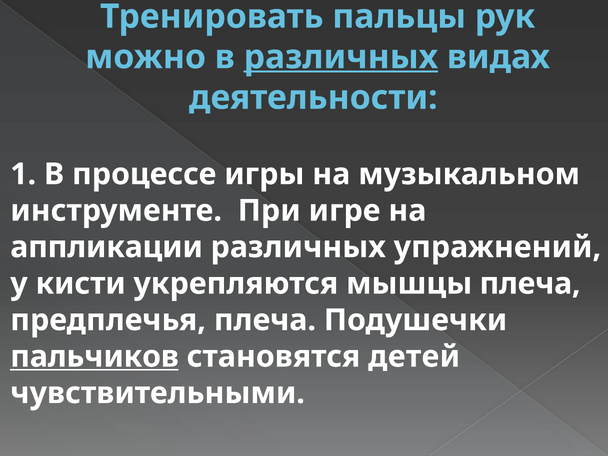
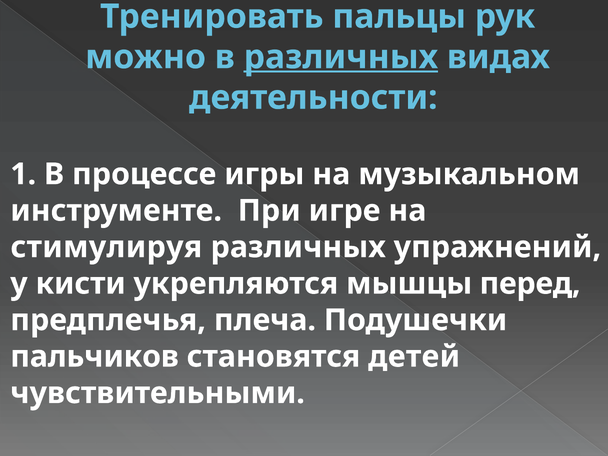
аппликации: аппликации -> стимулируя
мышцы плеча: плеча -> перед
пальчиков underline: present -> none
